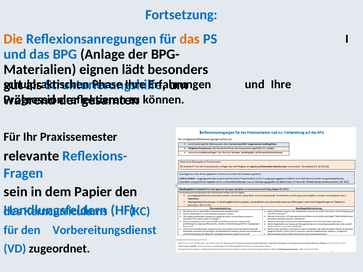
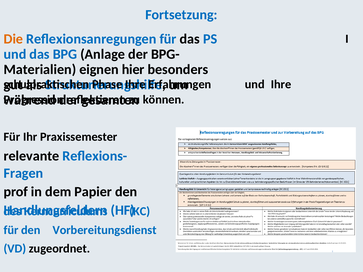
das at (190, 39) colour: orange -> black
lädt: lädt -> hier
sein: sein -> prof
